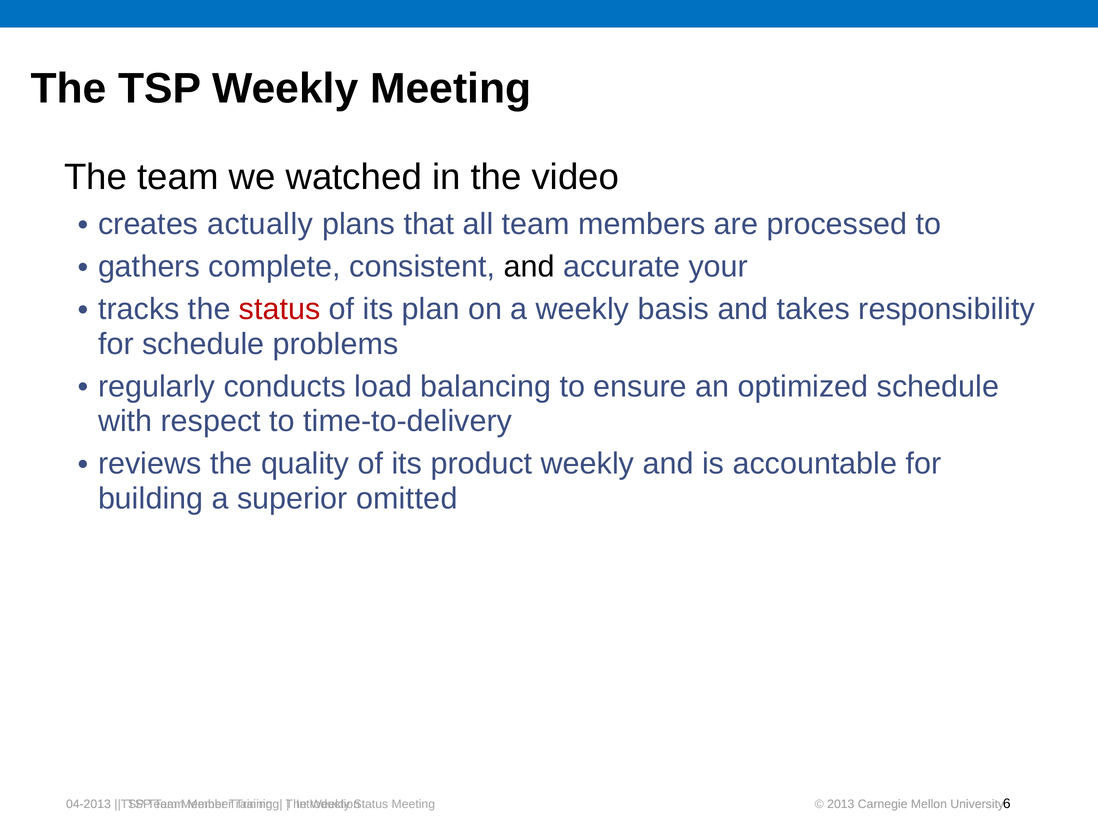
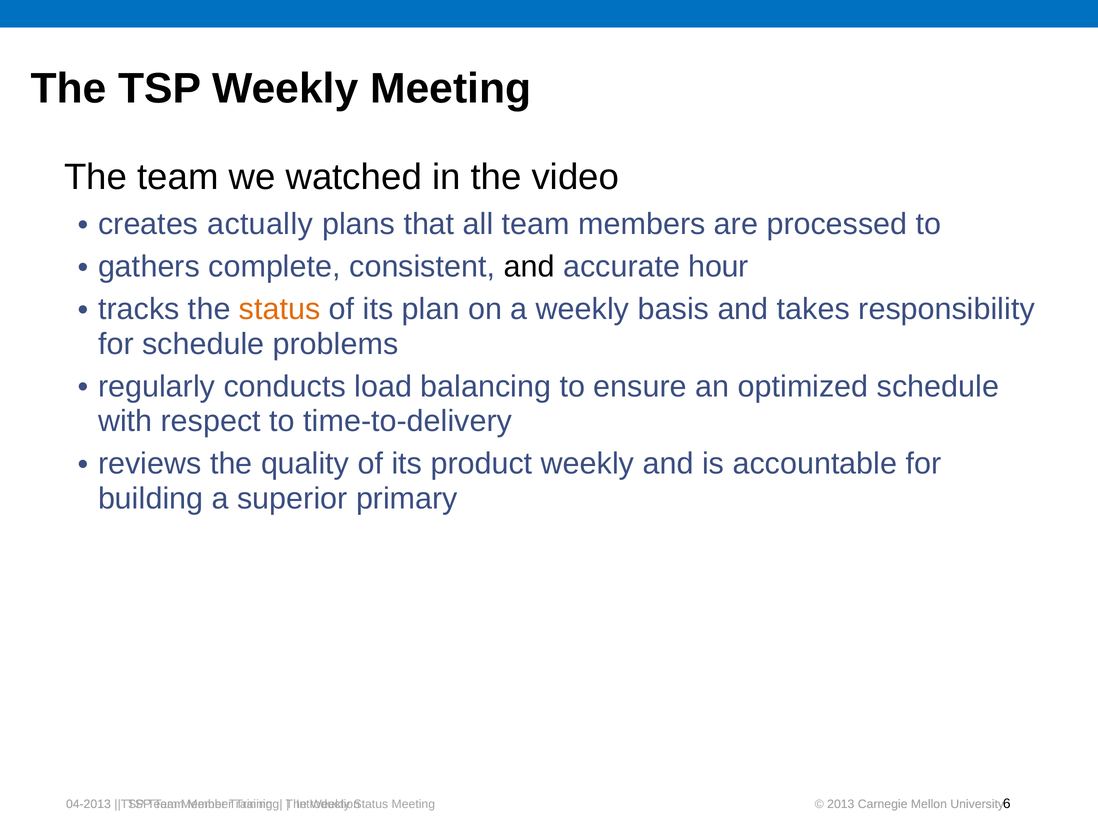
your: your -> hour
status at (280, 309) colour: red -> orange
omitted: omitted -> primary
